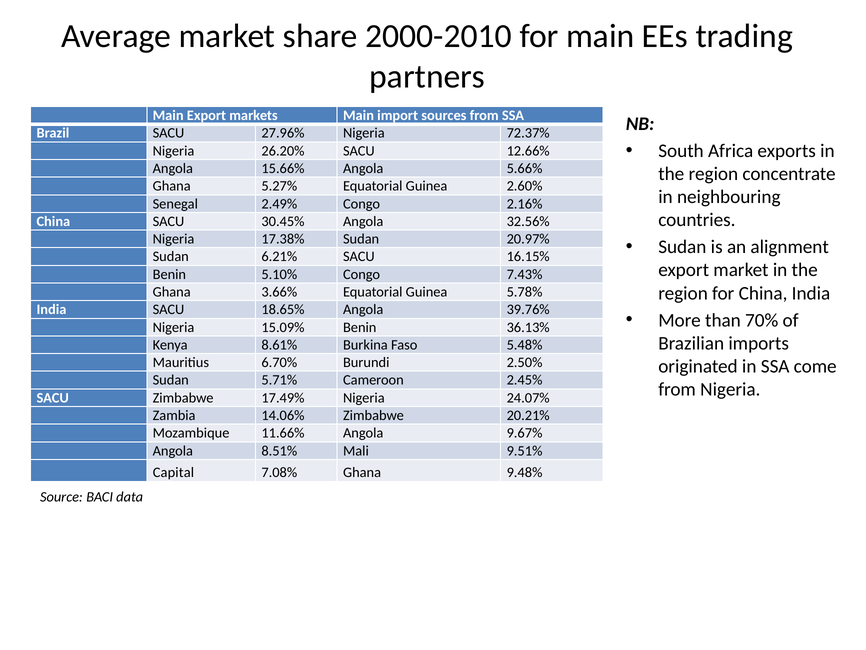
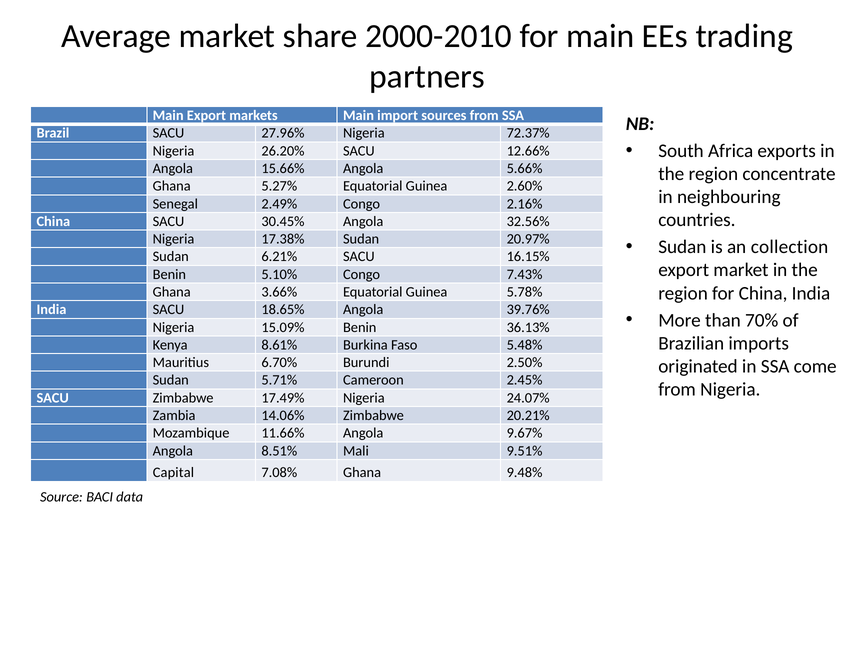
alignment: alignment -> collection
